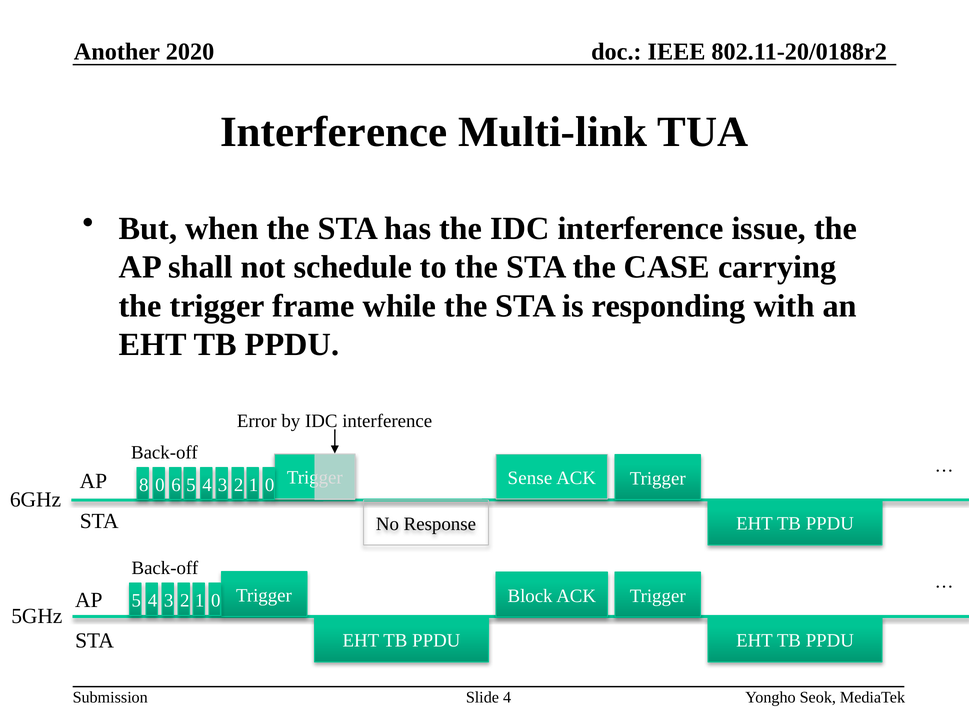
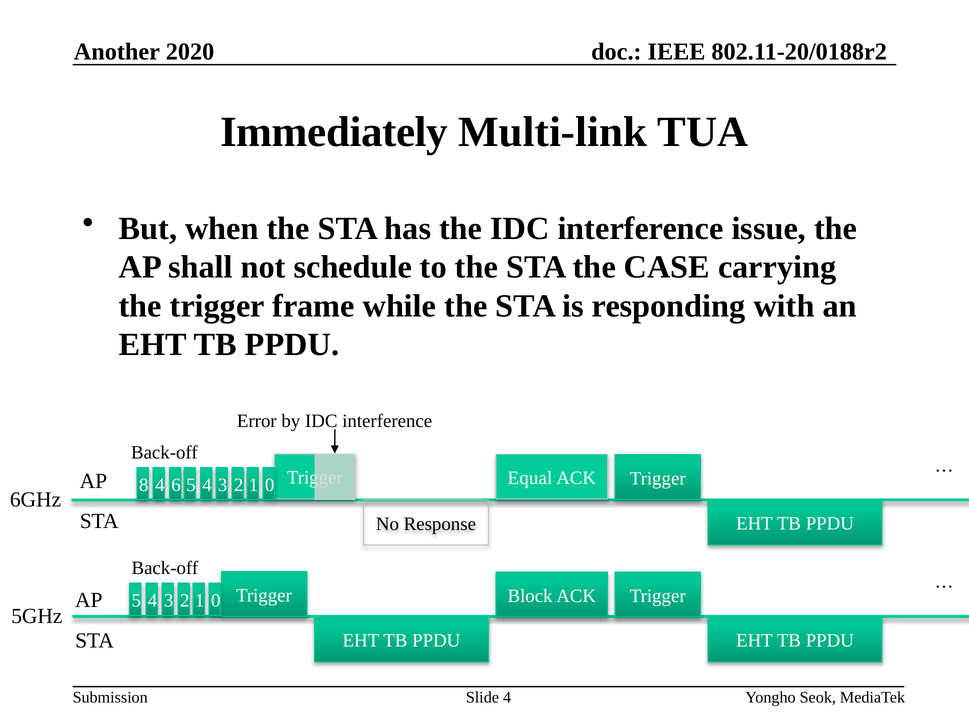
Interference at (334, 132): Interference -> Immediately
Sense: Sense -> Equal
8 0: 0 -> 4
